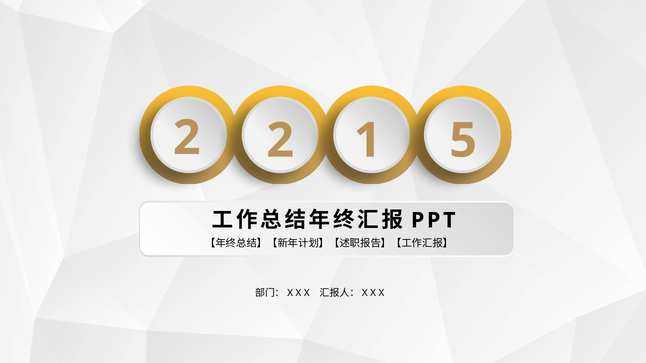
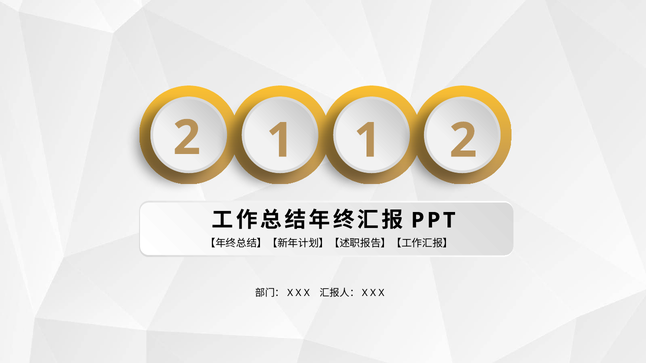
2 2: 2 -> 1
1 5: 5 -> 2
